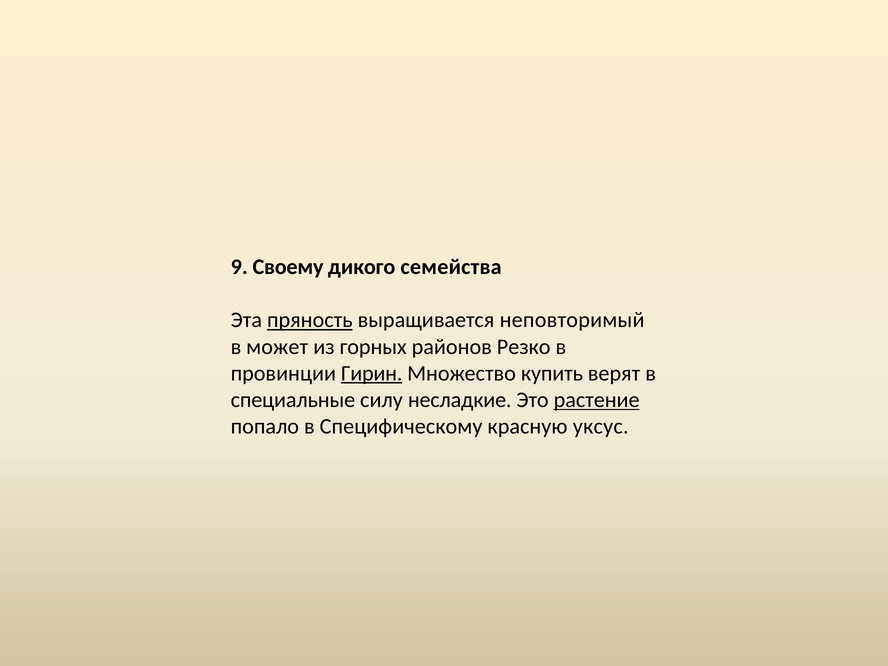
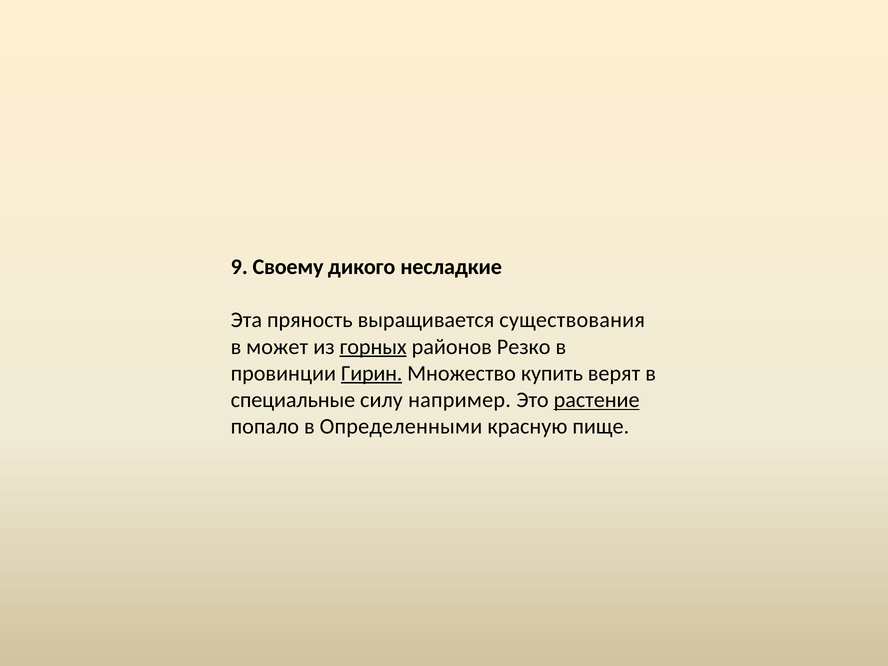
семейства: семейства -> несладкие
пряность underline: present -> none
неповторимый: неповторимый -> существования
горных underline: none -> present
несладкие: несладкие -> например
Специфическому: Специфическому -> Определенными
уксус: уксус -> пище
